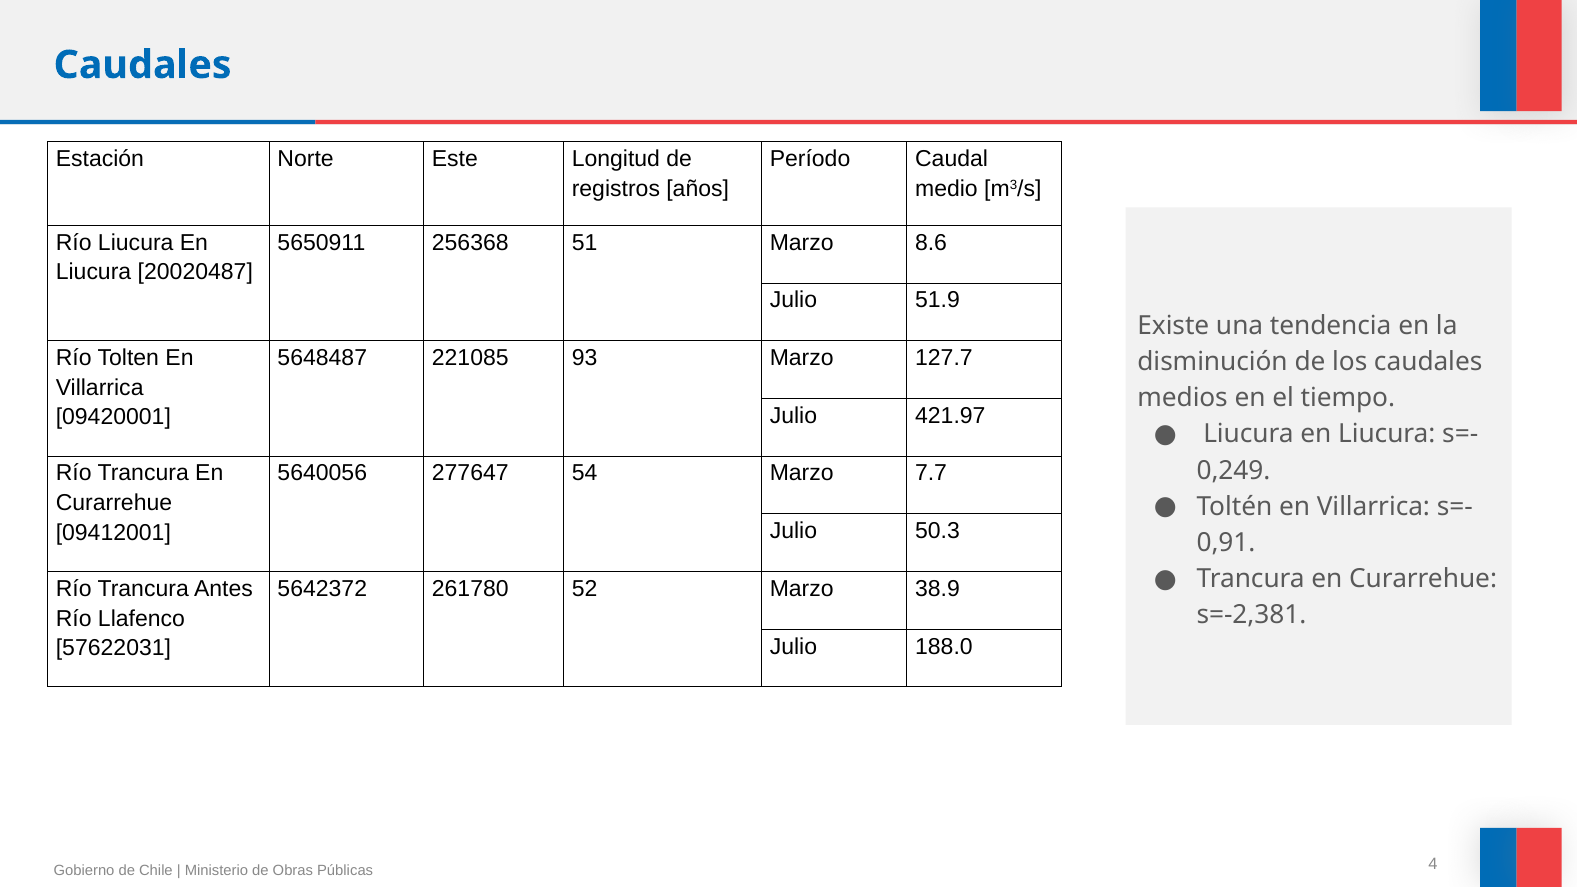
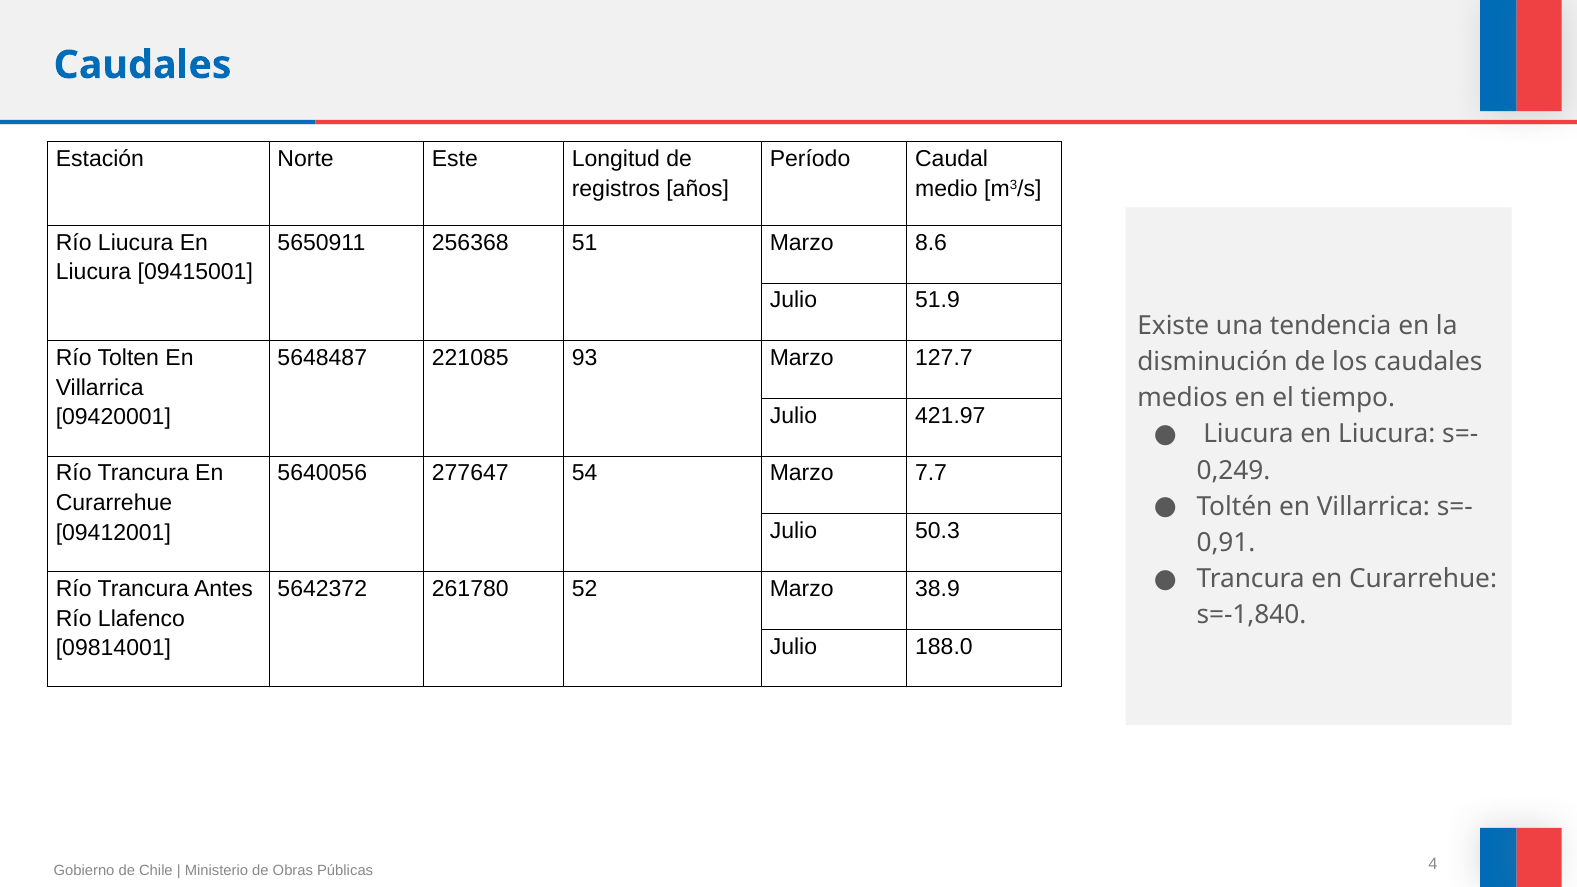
20020487: 20020487 -> 09415001
s=-2,381: s=-2,381 -> s=-1,840
57622031: 57622031 -> 09814001
